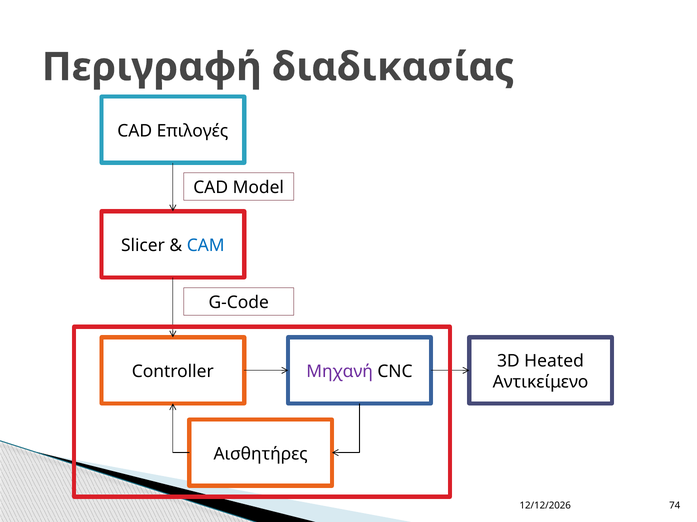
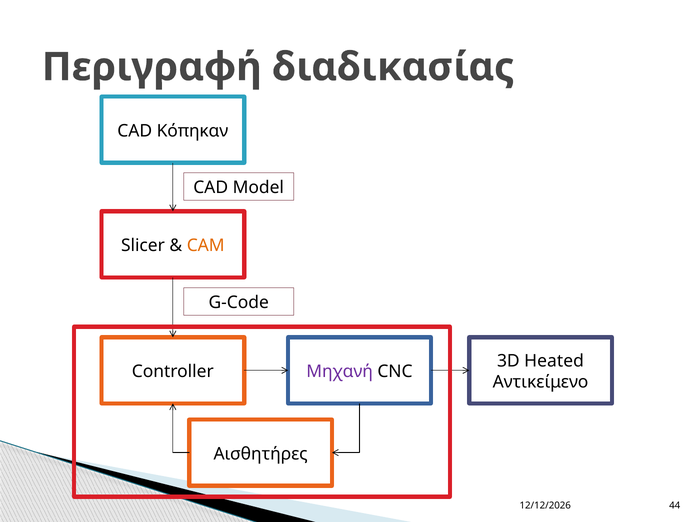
Επιλογές: Επιλογές -> Κόπηκαν
CAM colour: blue -> orange
74: 74 -> 44
